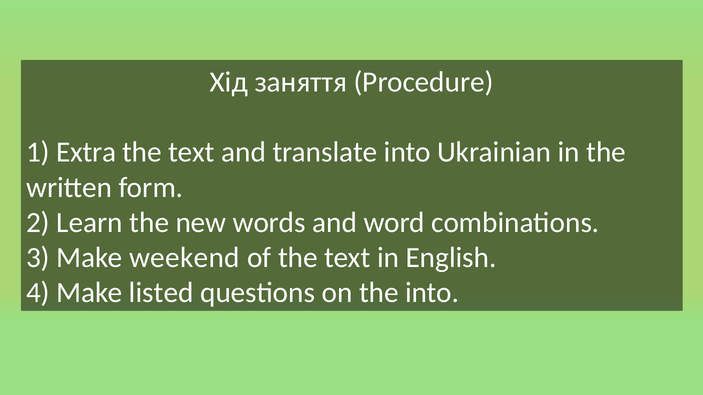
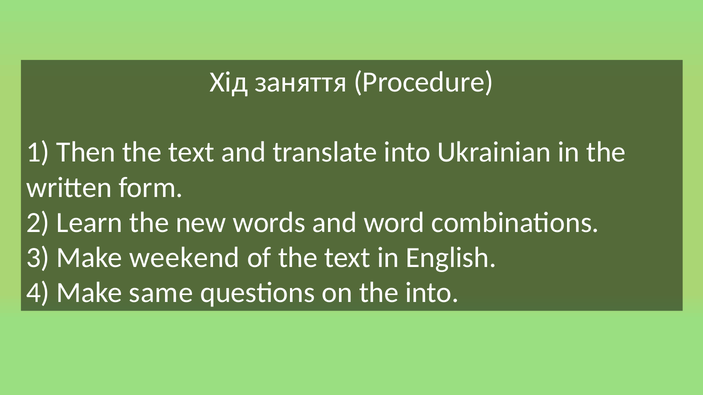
Extra: Extra -> Then
listed: listed -> same
